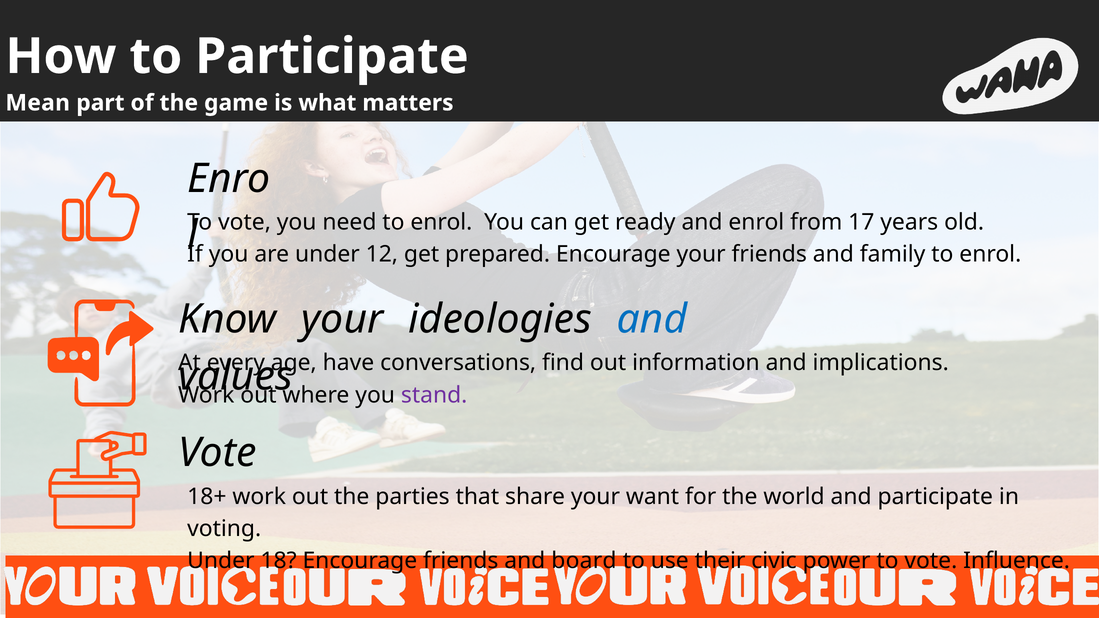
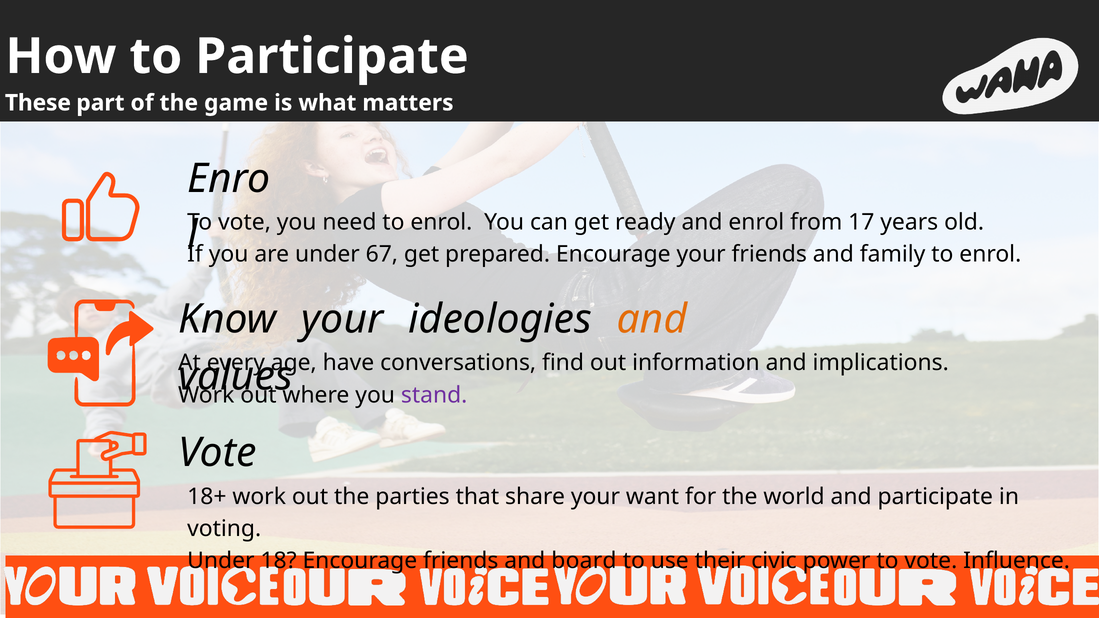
Mean: Mean -> These
12: 12 -> 67
and at (652, 319) colour: blue -> orange
